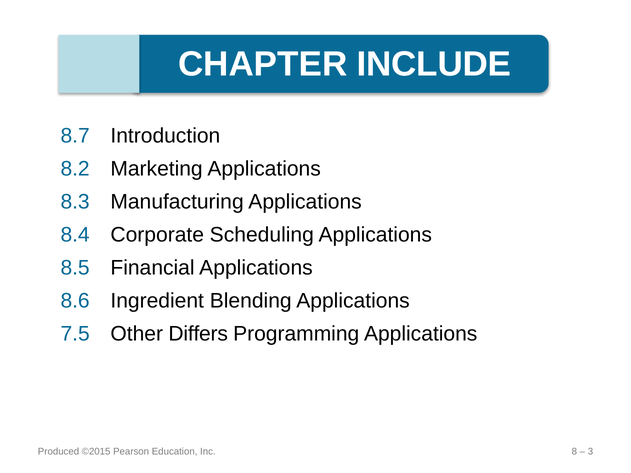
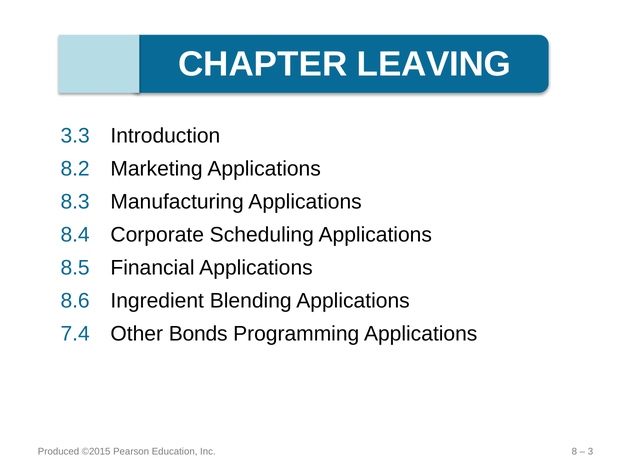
INCLUDE: INCLUDE -> LEAVING
8.7: 8.7 -> 3.3
7.5: 7.5 -> 7.4
Differs: Differs -> Bonds
